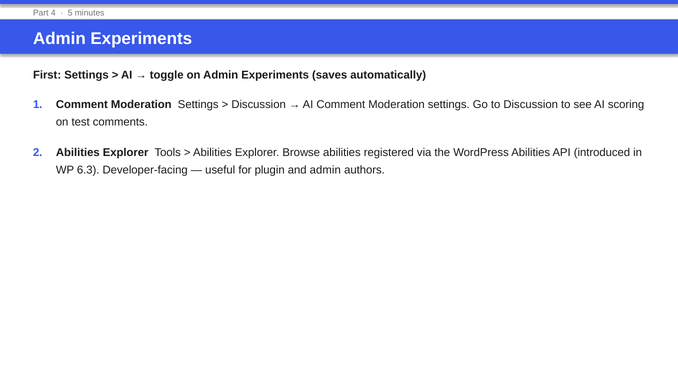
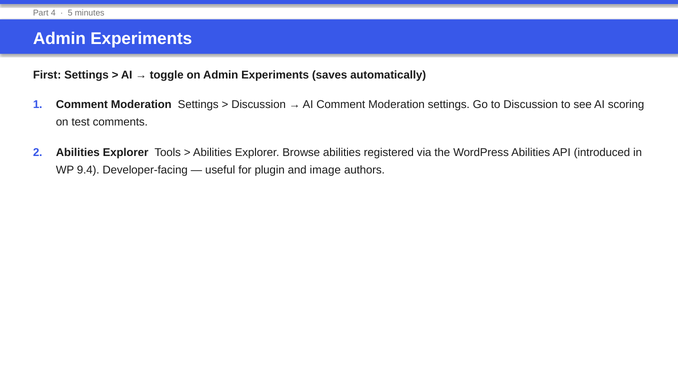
6.3: 6.3 -> 9.4
and admin: admin -> image
